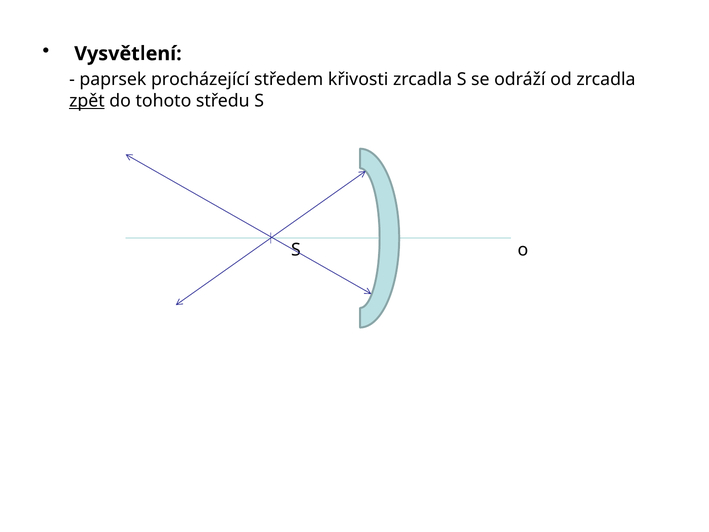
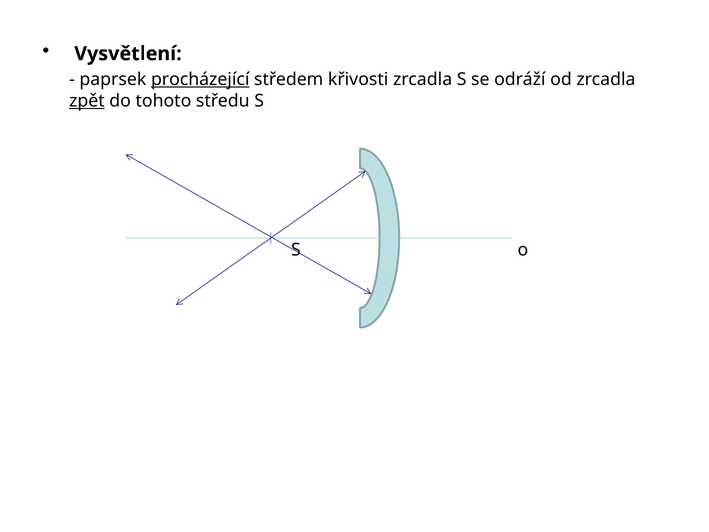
procházející underline: none -> present
